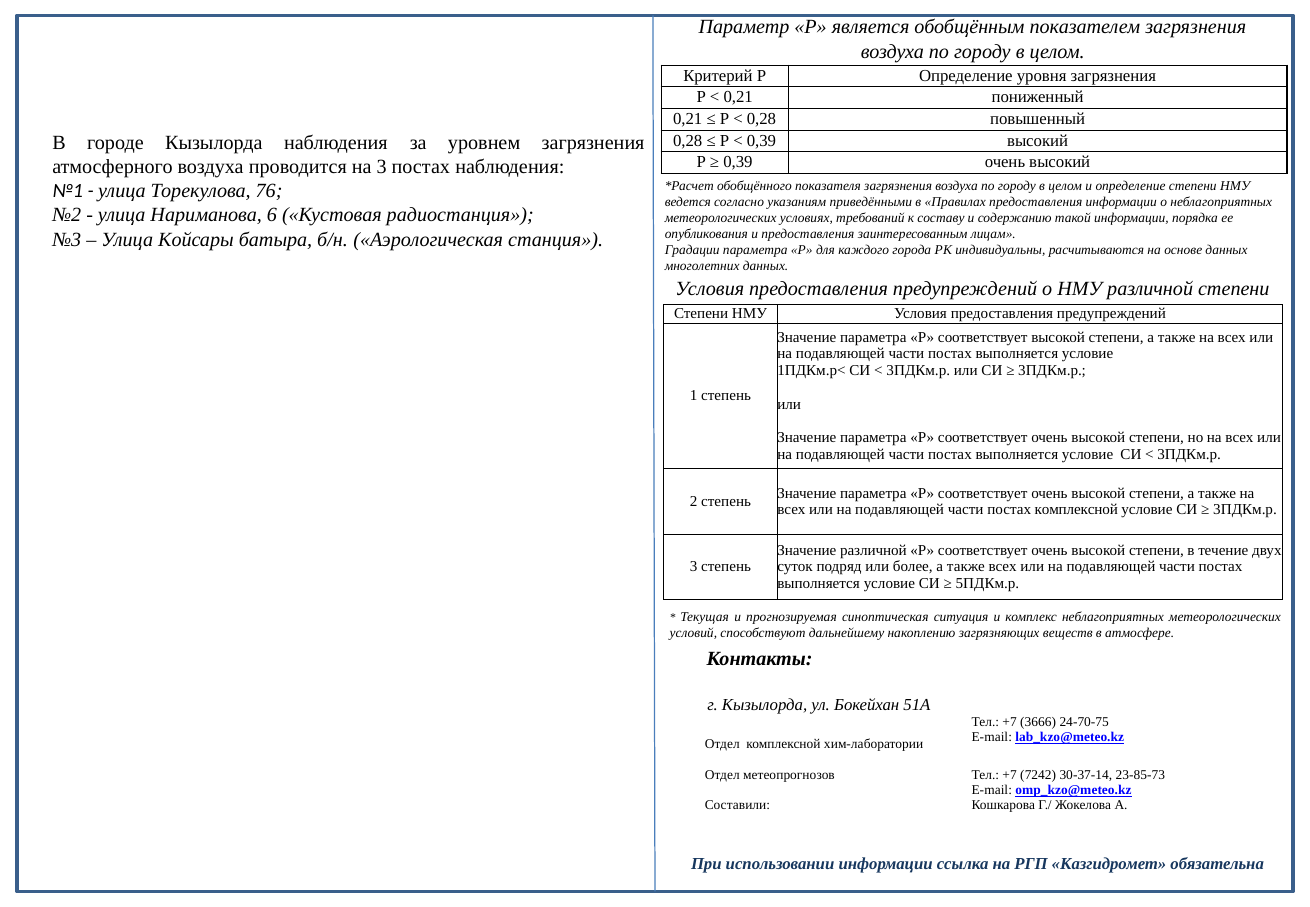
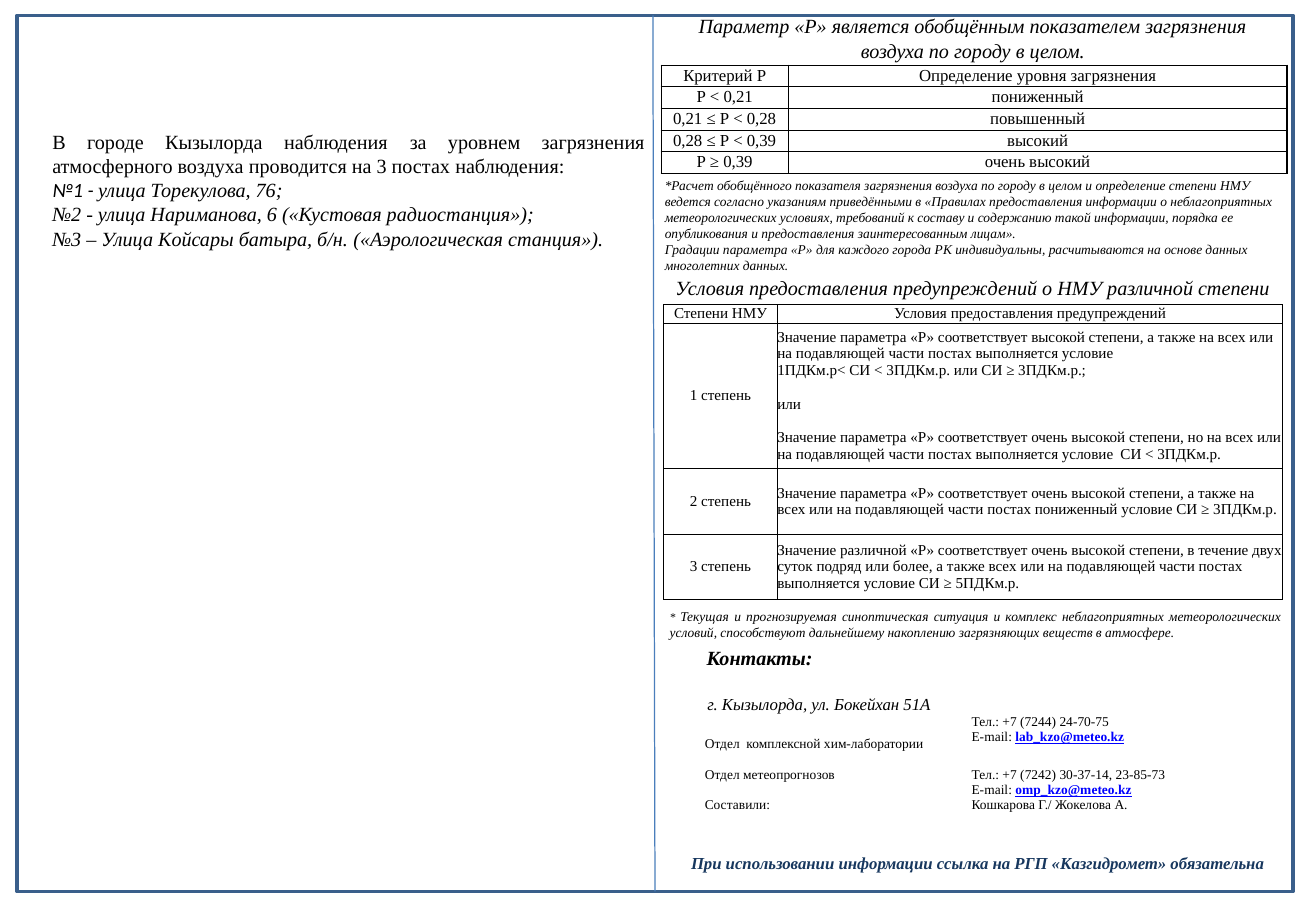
постах комплексной: комплексной -> пониженный
3666: 3666 -> 7244
